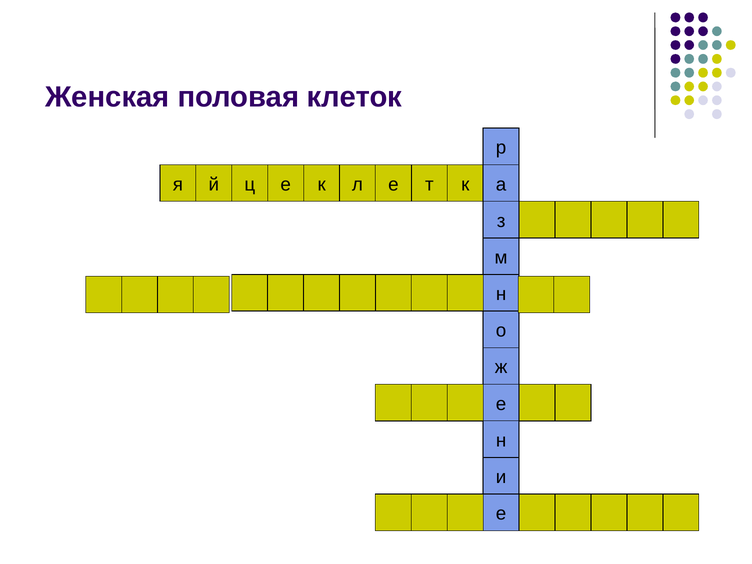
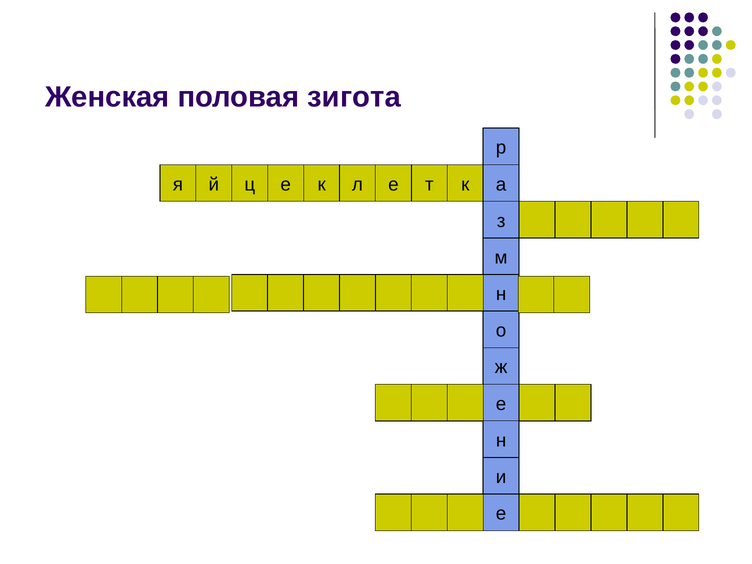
клеток: клеток -> зигота
